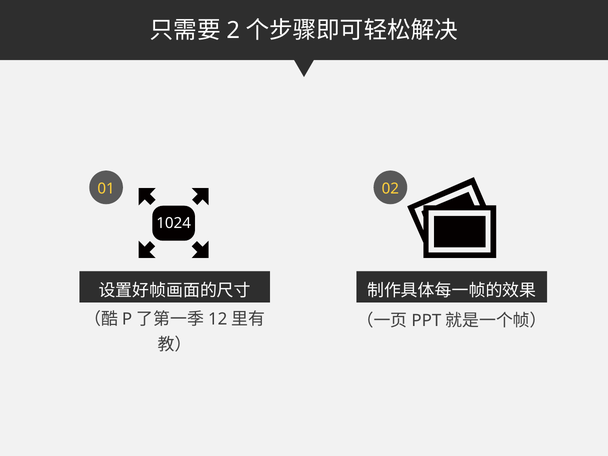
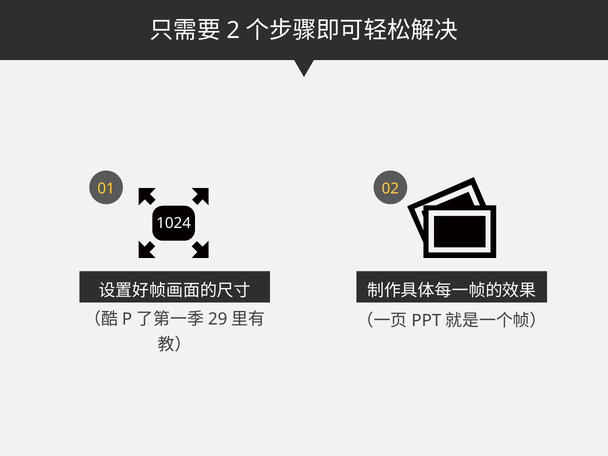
12: 12 -> 29
